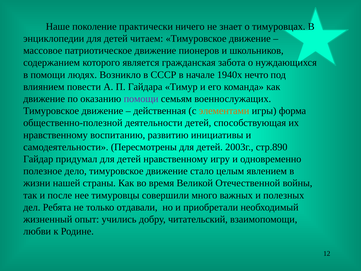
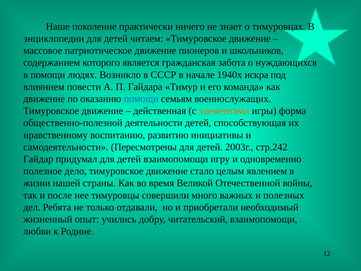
нечто: нечто -> искра
помощи at (141, 99) colour: purple -> blue
стр.890: стр.890 -> стр.242
детей нравственному: нравственному -> взаимопомощи
